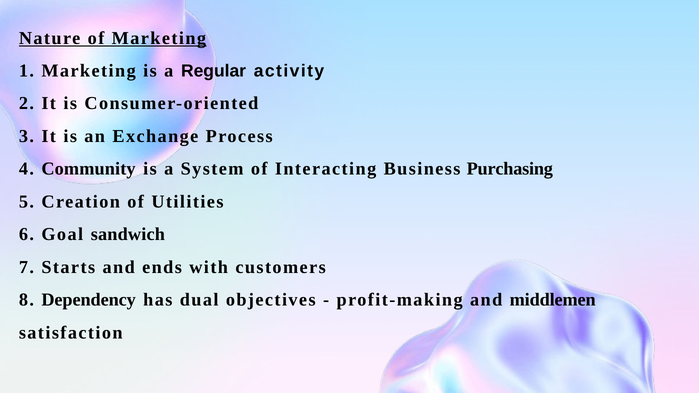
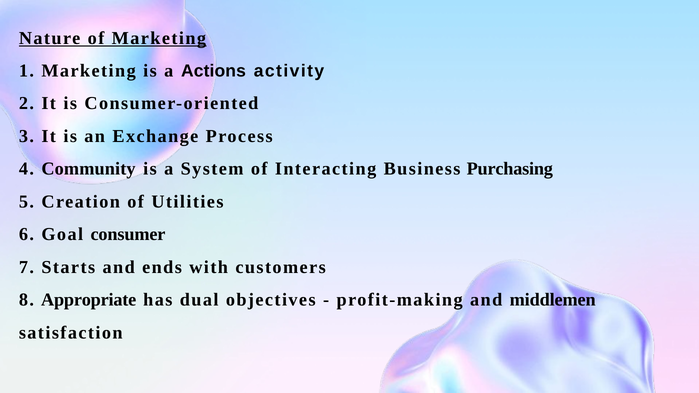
Regular: Regular -> Actions
sandwich: sandwich -> consumer
Dependency: Dependency -> Appropriate
